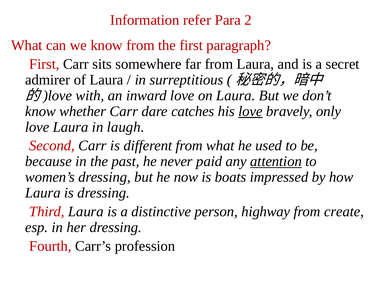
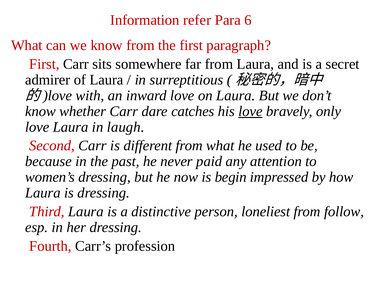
2: 2 -> 6
attention underline: present -> none
boats: boats -> begin
highway: highway -> loneliest
create: create -> follow
